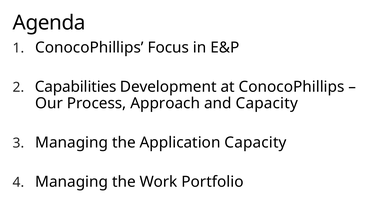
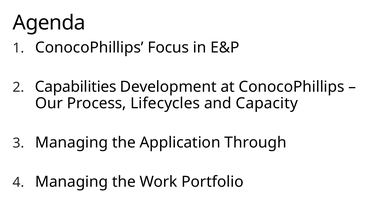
Approach: Approach -> Lifecycles
Application Capacity: Capacity -> Through
